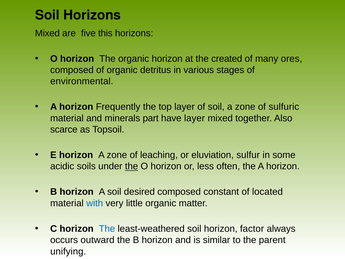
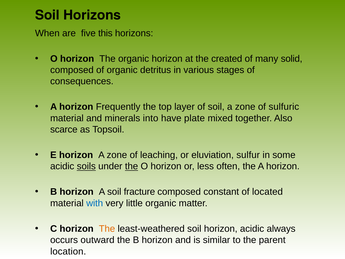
Mixed at (47, 33): Mixed -> When
ores: ores -> solid
environmental: environmental -> consequences
part: part -> into
have layer: layer -> plate
soils underline: none -> present
desired: desired -> fracture
The at (107, 229) colour: blue -> orange
horizon factor: factor -> acidic
unifying: unifying -> location
